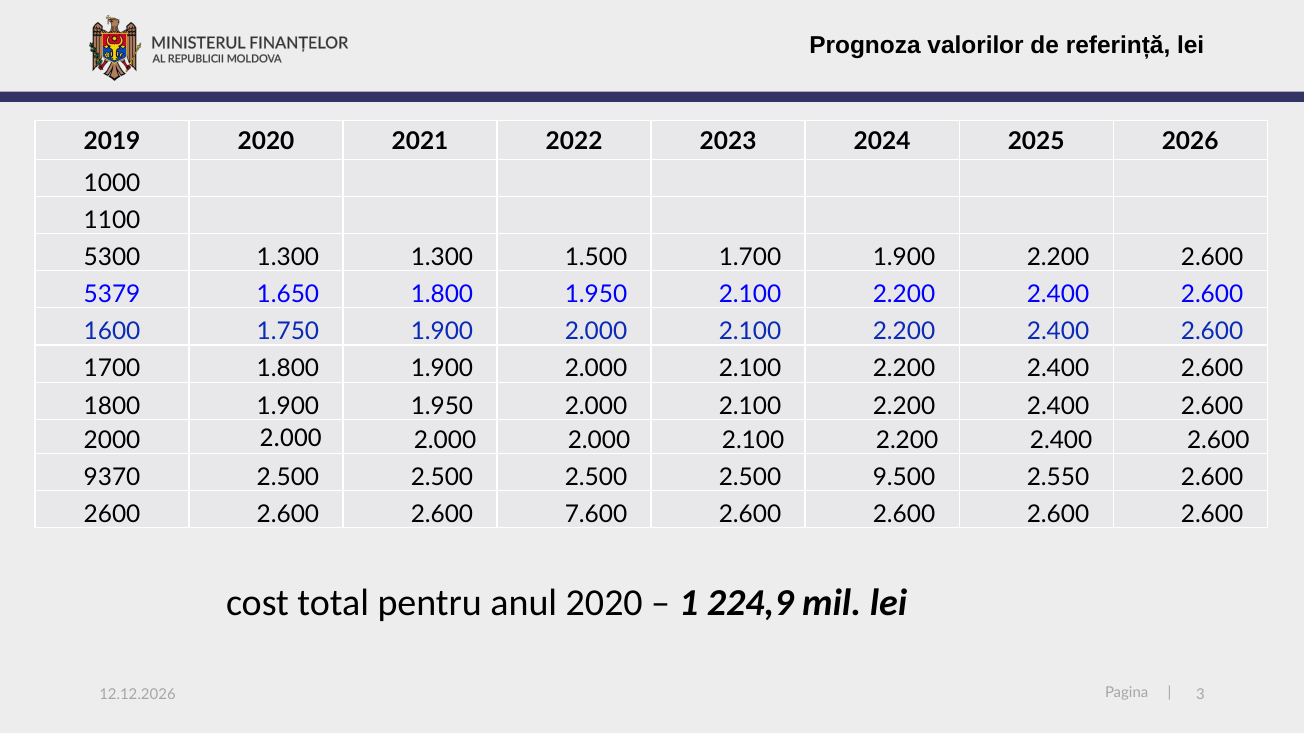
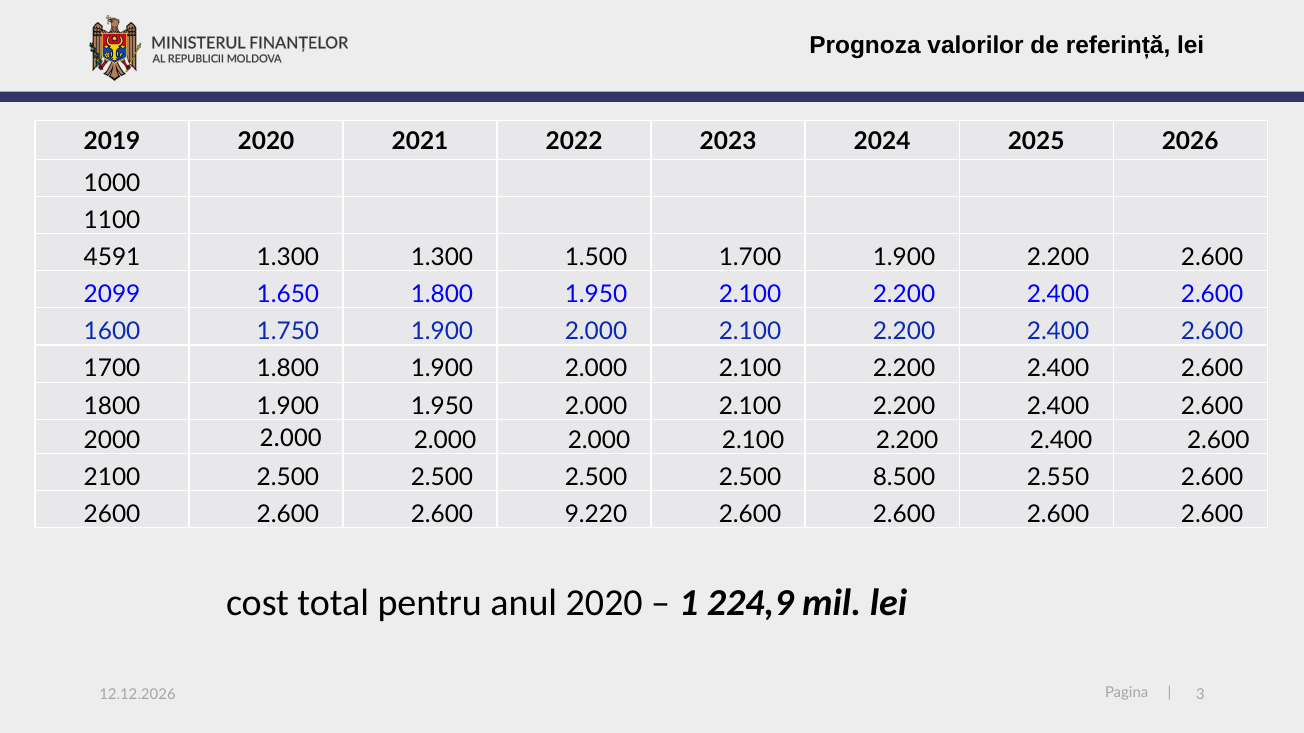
5300: 5300 -> 4591
5379: 5379 -> 2099
9370: 9370 -> 2100
9.500: 9.500 -> 8.500
7.600: 7.600 -> 9.220
